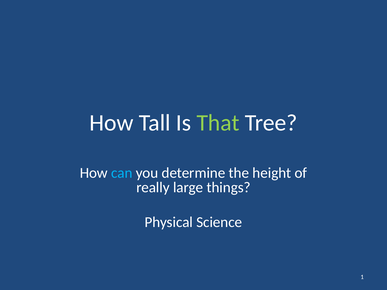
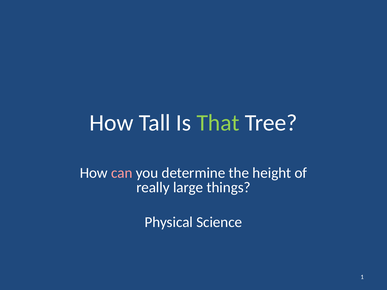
can colour: light blue -> pink
